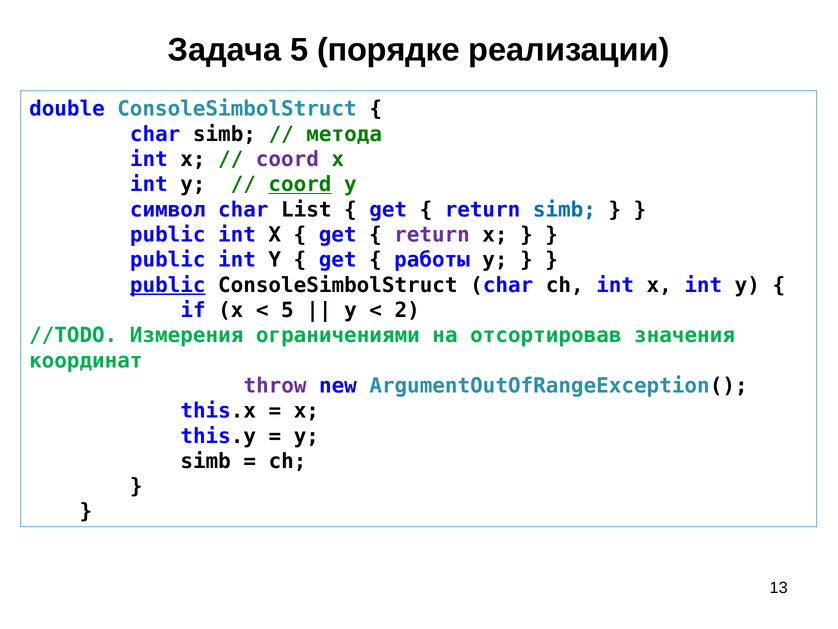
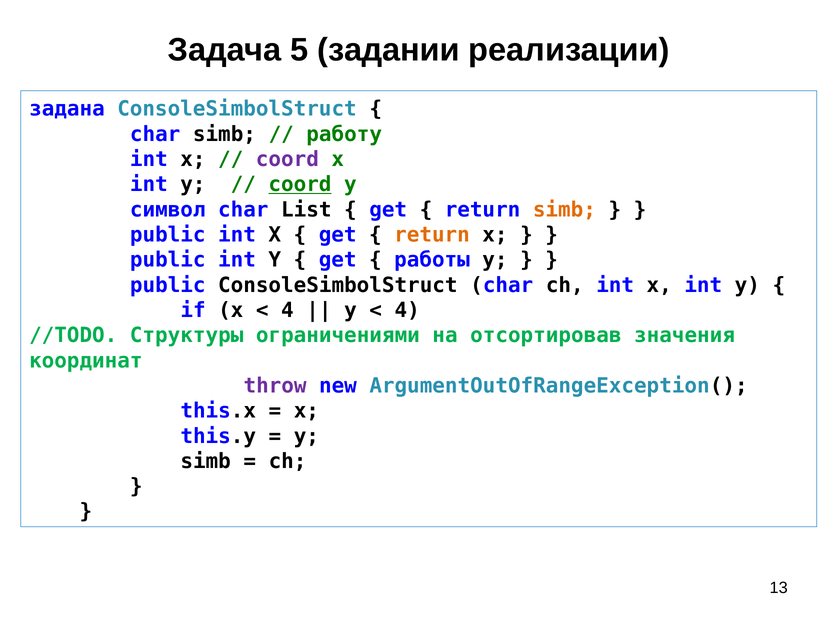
порядке: порядке -> задании
double: double -> задана
метода: метода -> работу
simb at (564, 209) colour: blue -> orange
return at (432, 235) colour: purple -> orange
public at (168, 285) underline: present -> none
5 at (287, 310): 5 -> 4
2 at (407, 310): 2 -> 4
Измерения: Измерения -> Структуры
